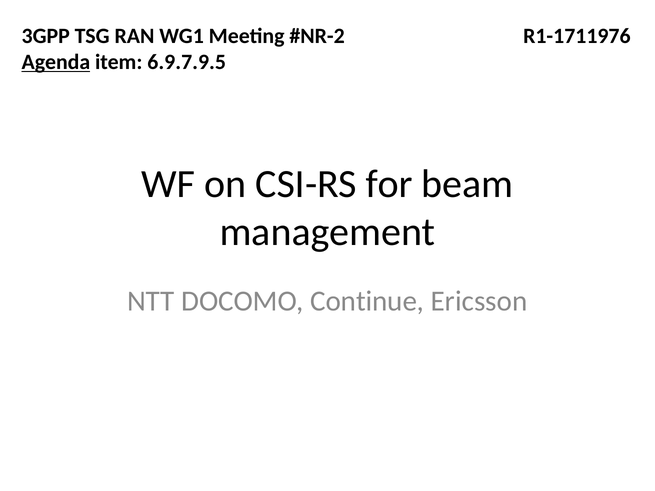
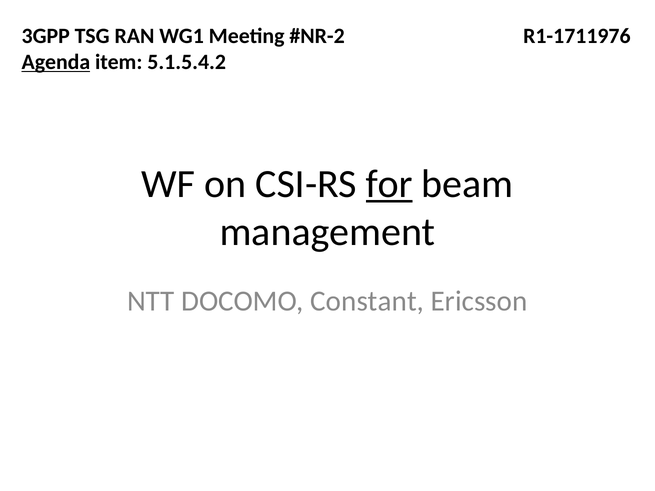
6.9.7.9.5: 6.9.7.9.5 -> 5.1.5.4.2
for underline: none -> present
Continue: Continue -> Constant
